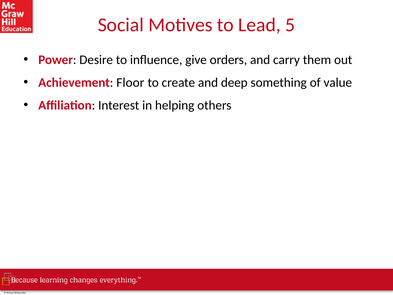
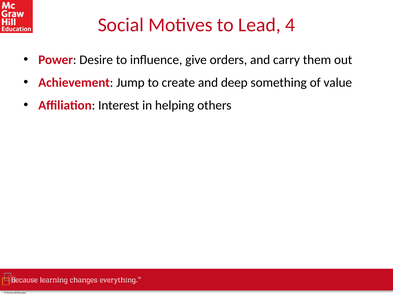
5: 5 -> 4
Floor: Floor -> Jump
